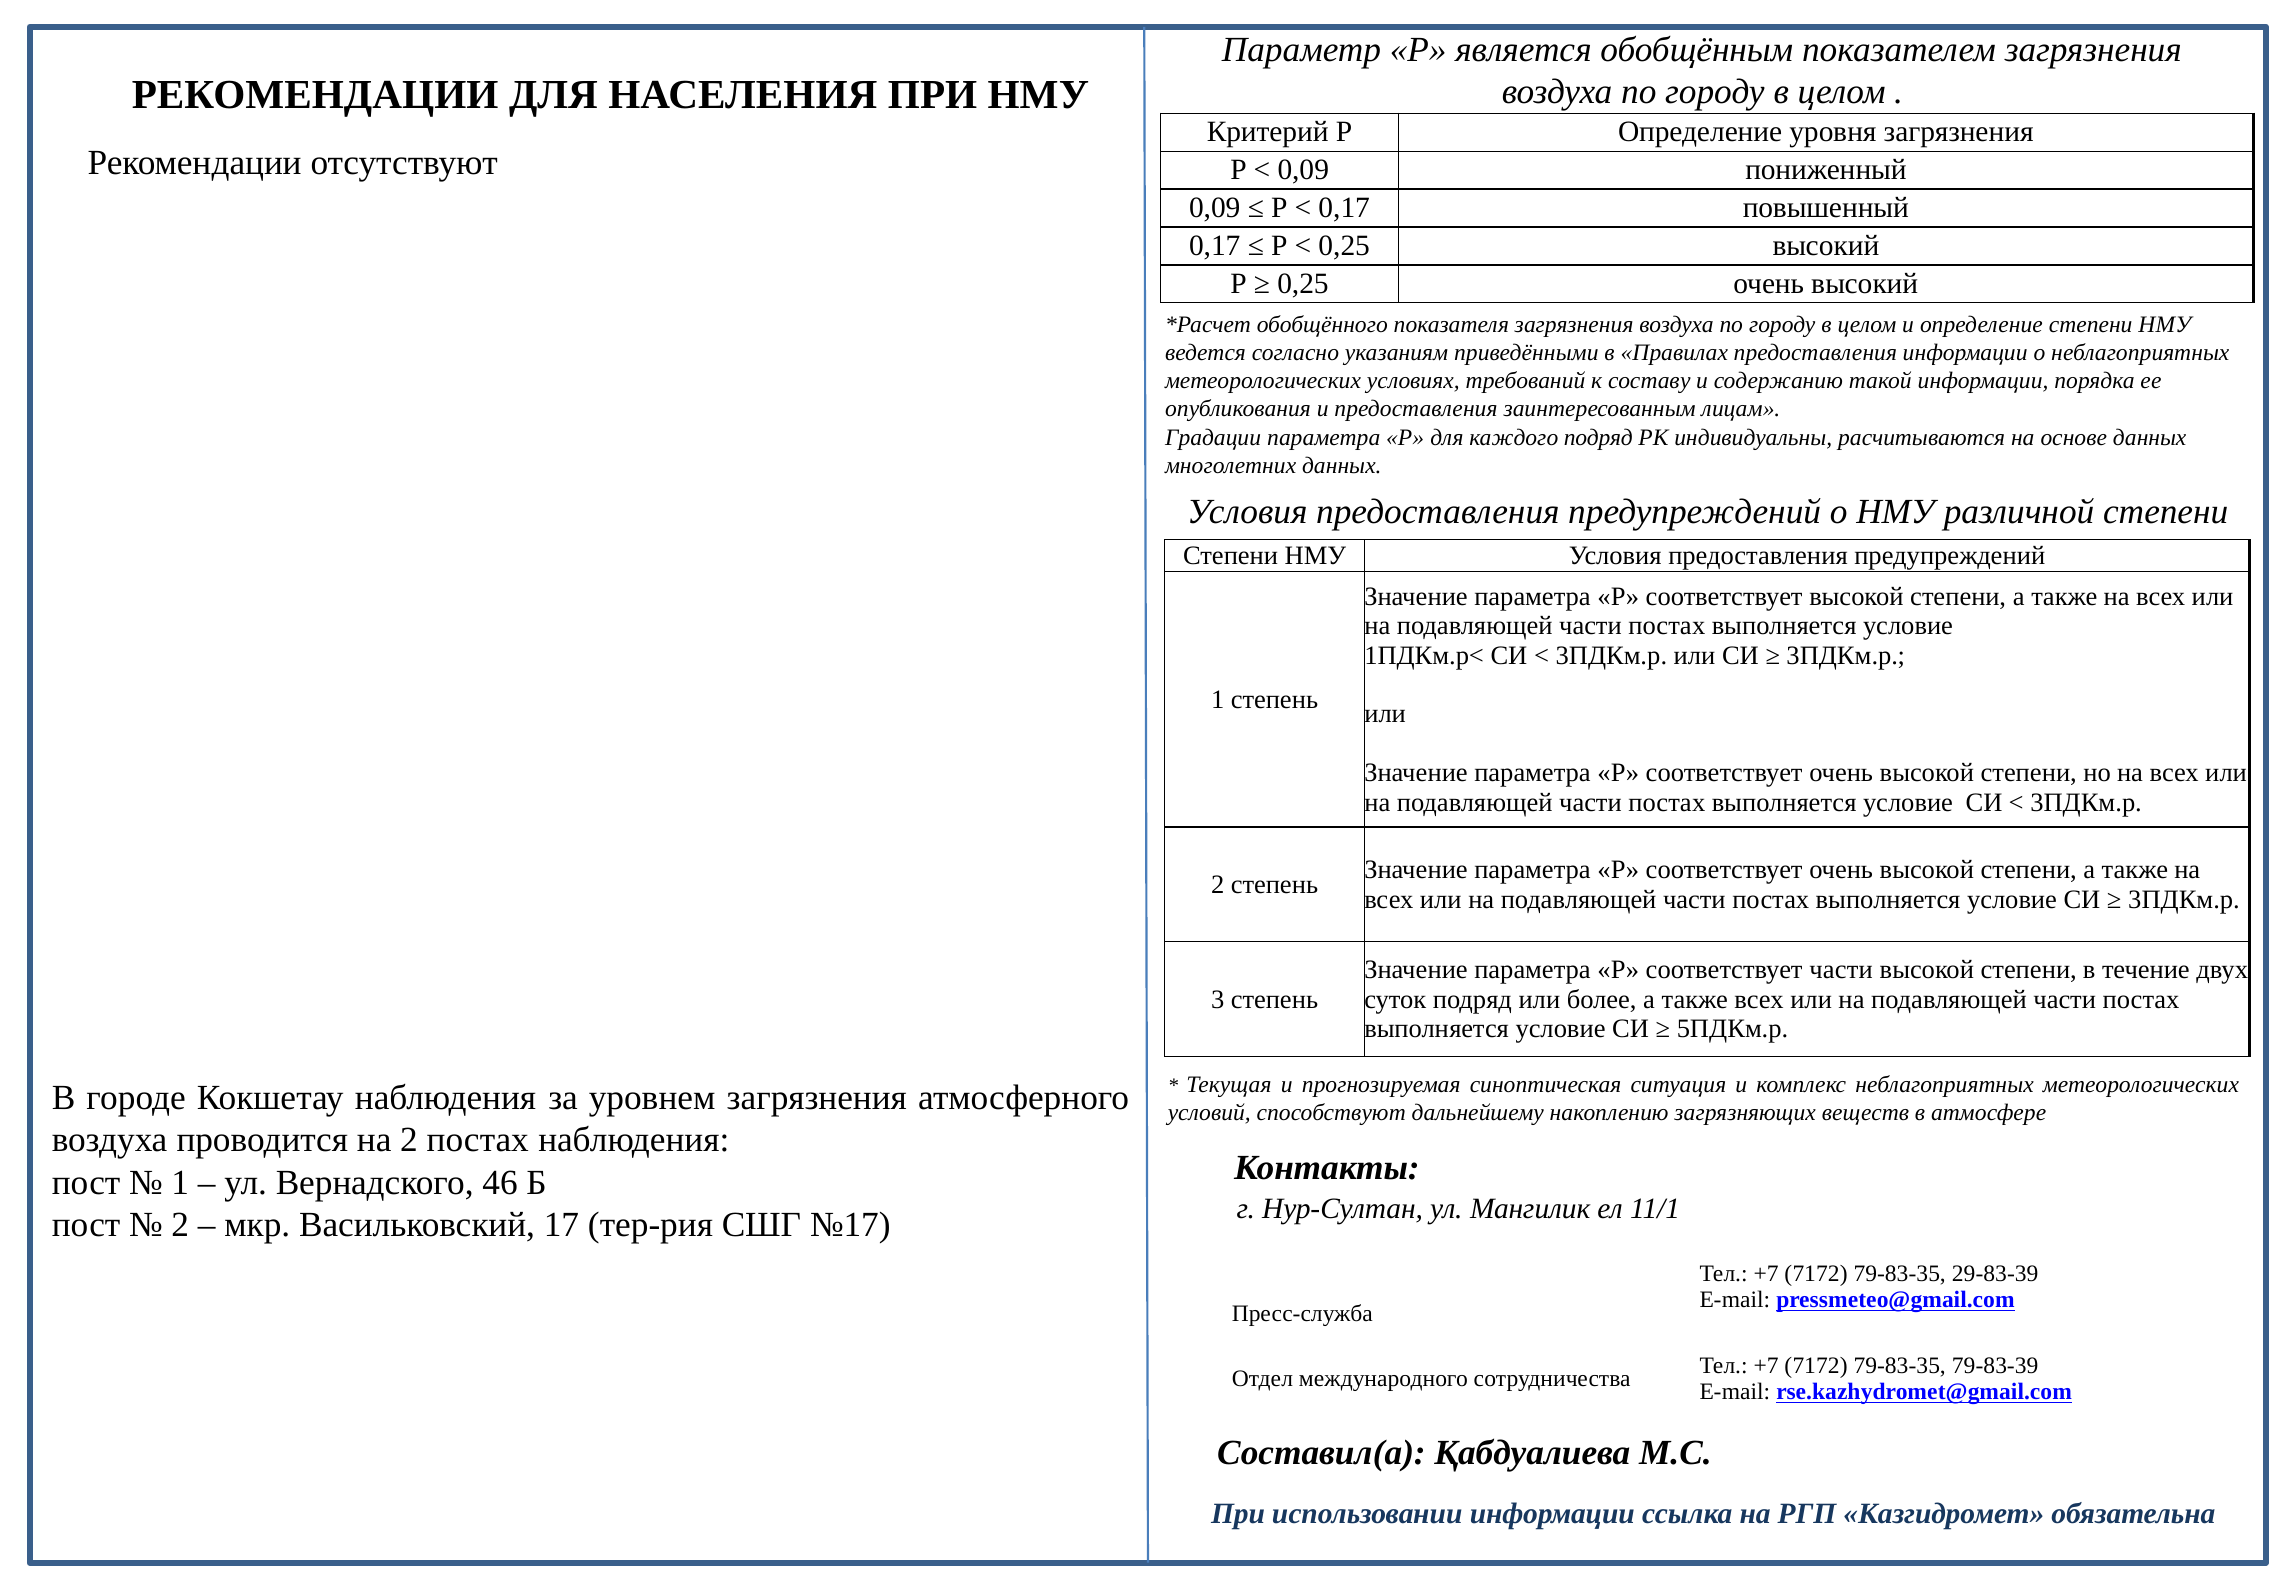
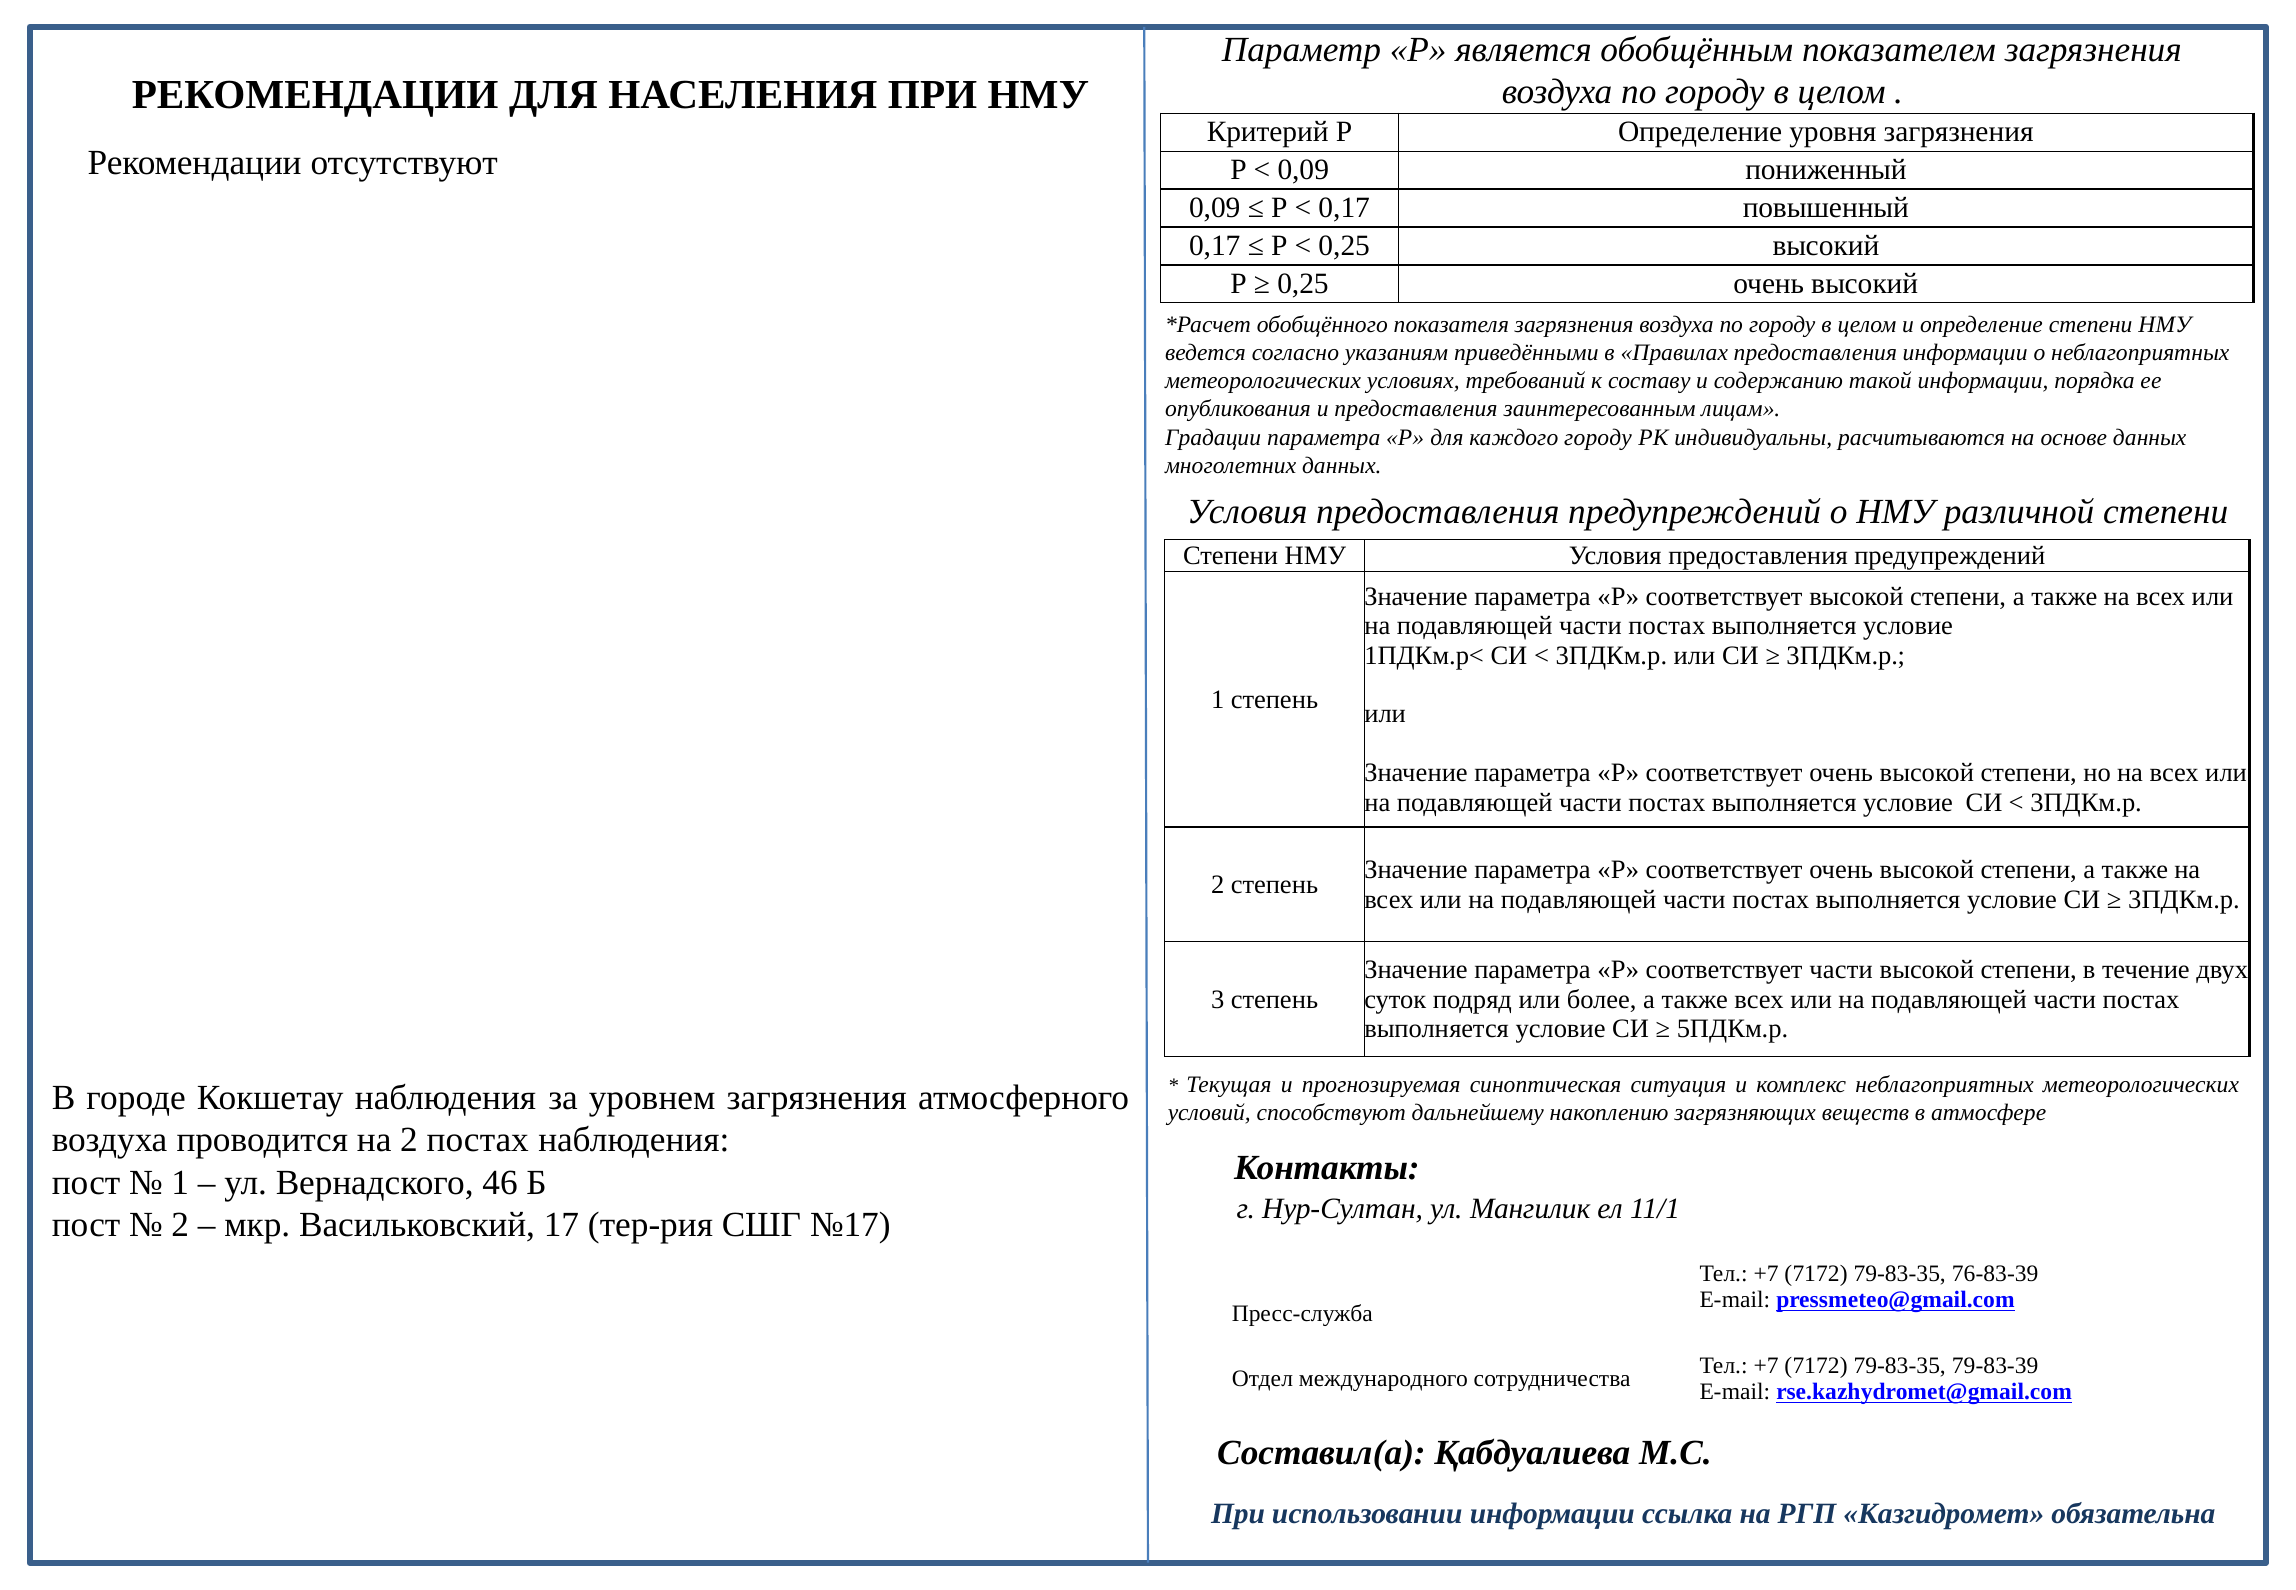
каждого подряд: подряд -> городу
29-83-39: 29-83-39 -> 76-83-39
